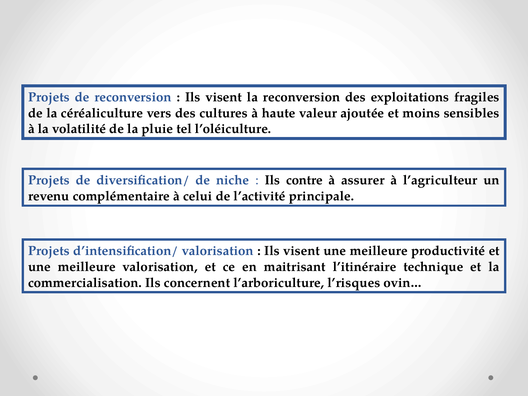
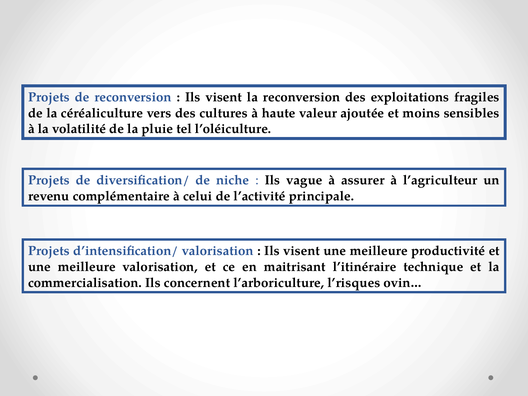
contre: contre -> vague
